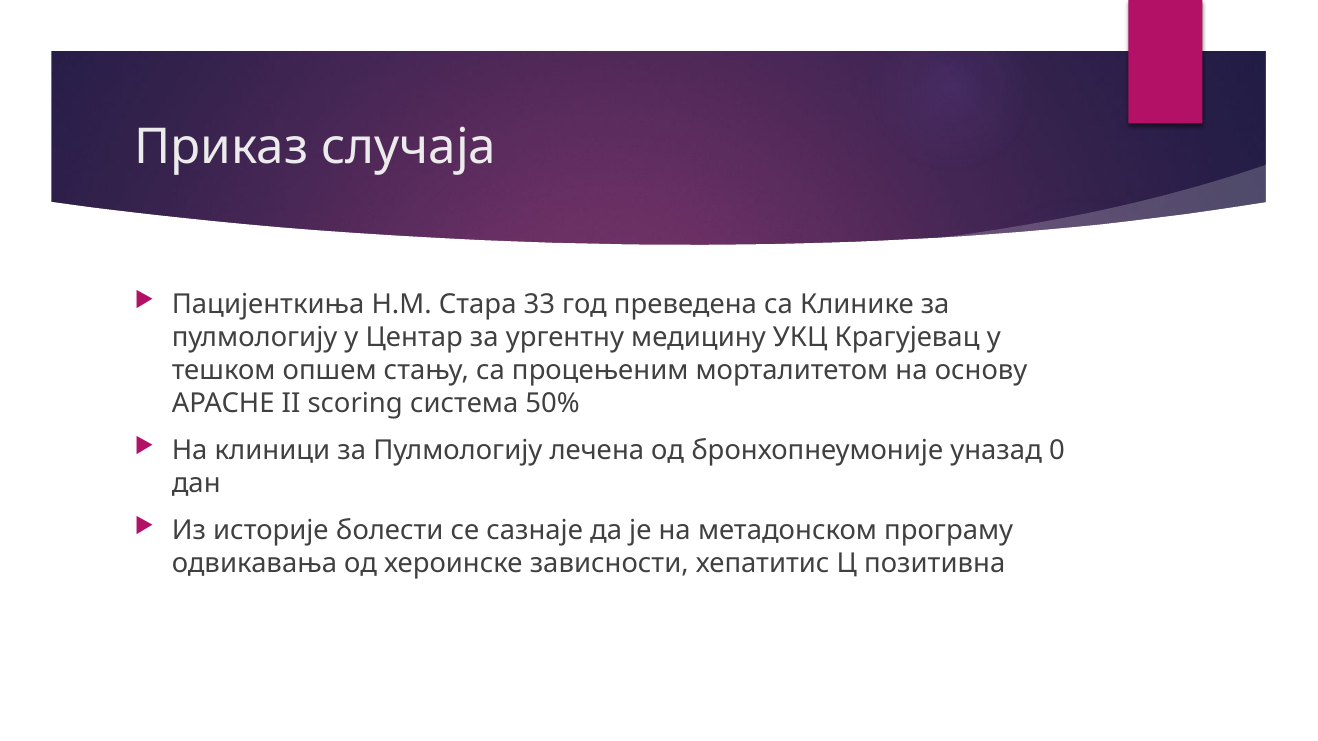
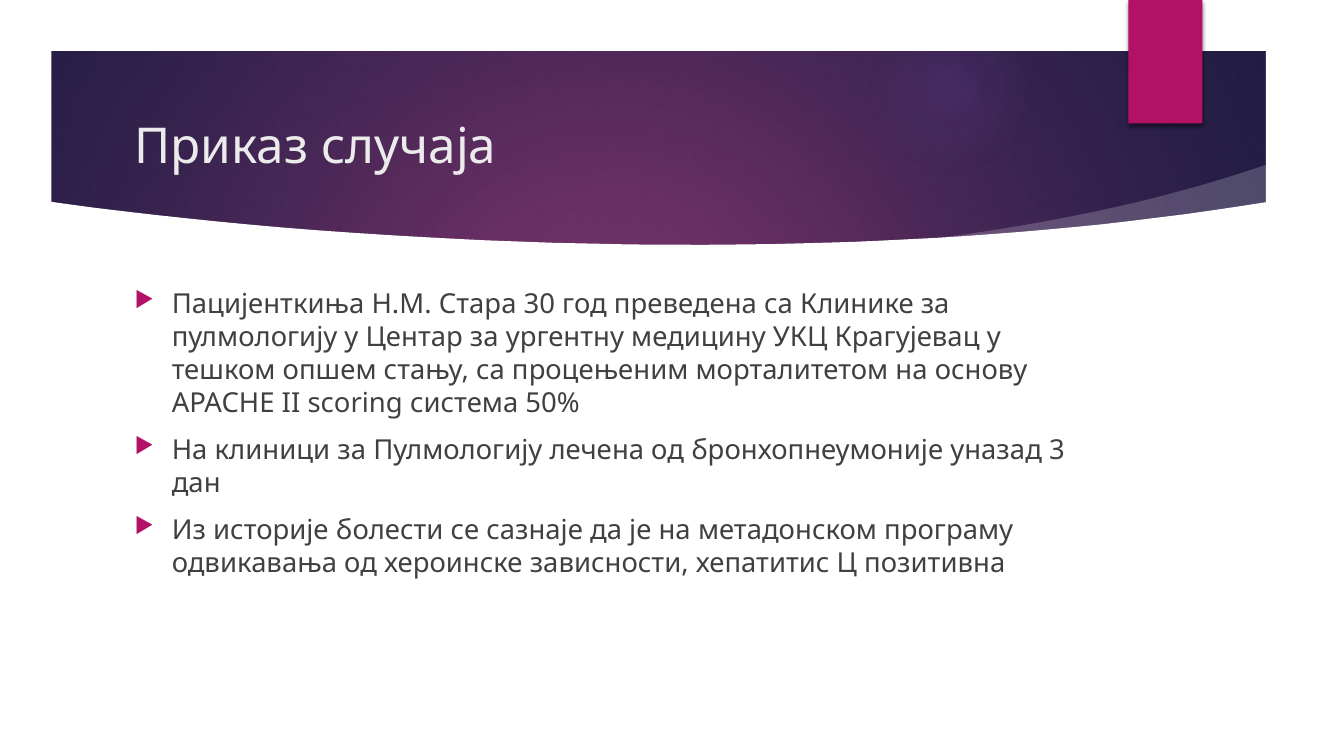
33: 33 -> 30
0: 0 -> 3
